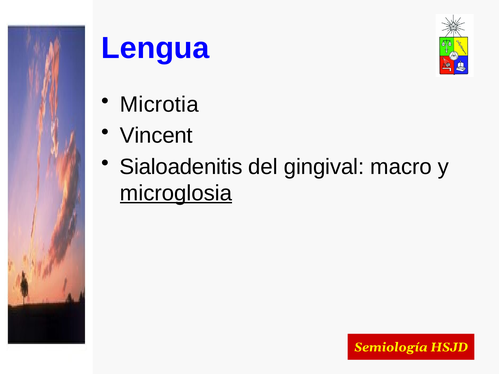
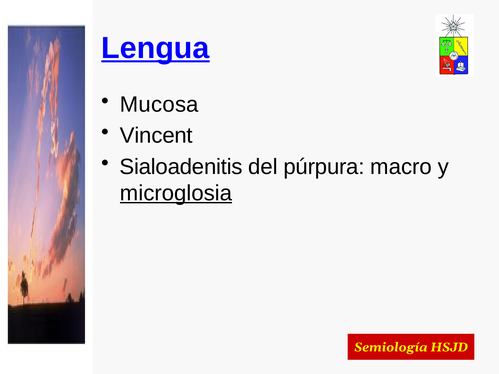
Lengua underline: none -> present
Microtia: Microtia -> Mucosa
gingival: gingival -> púrpura
